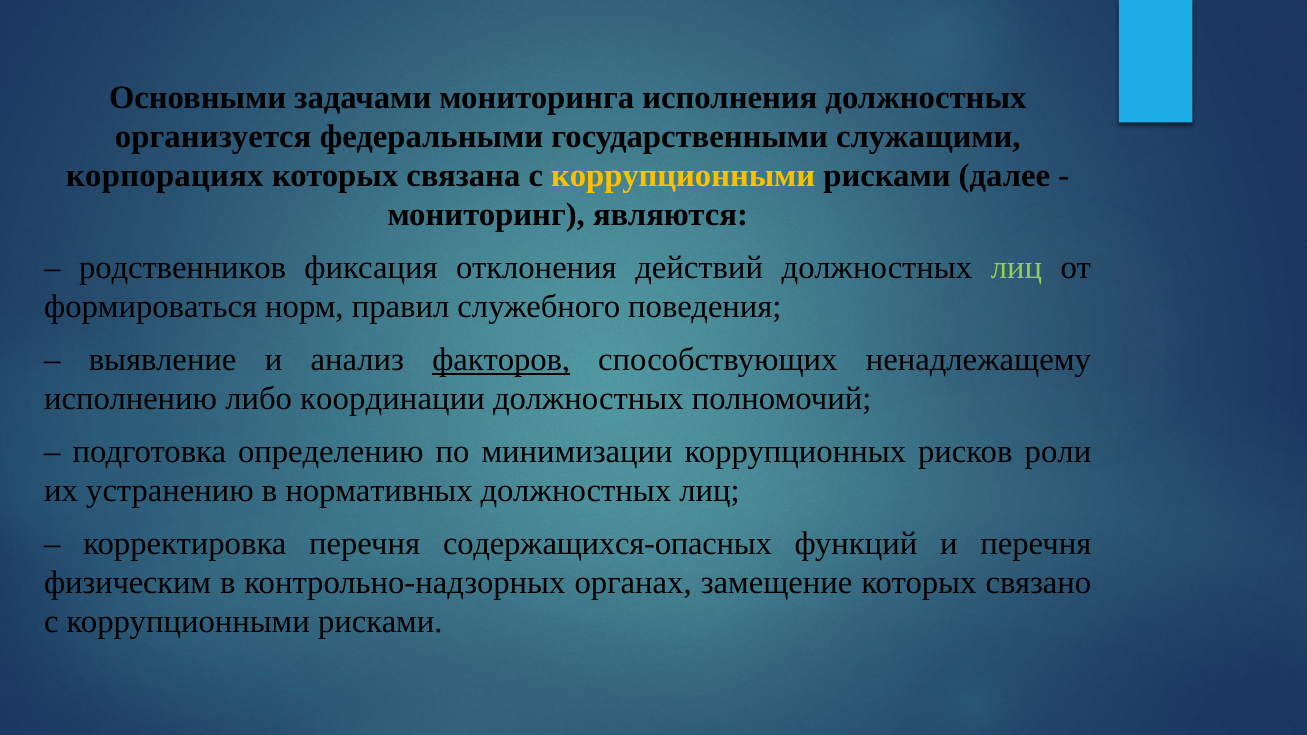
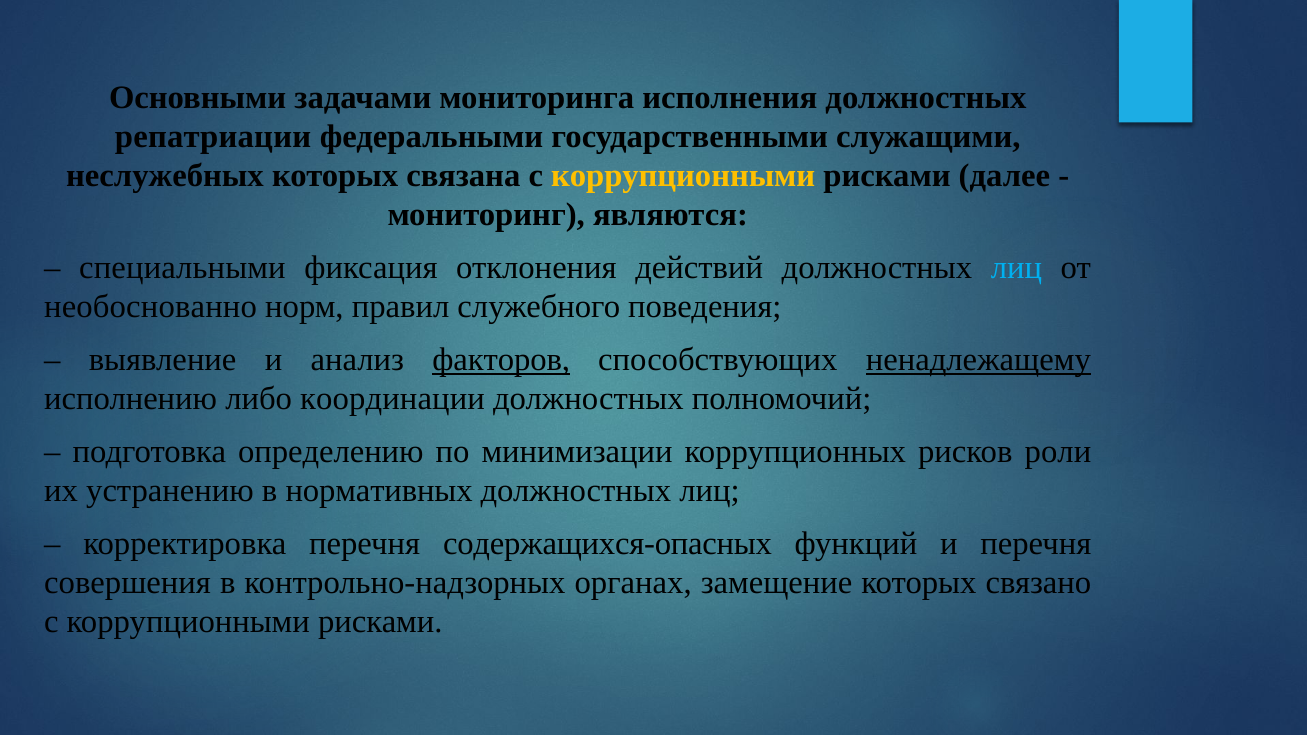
организуется: организуется -> репатриации
корпорациях: корпорациях -> неслужебных
родственников: родственников -> специальными
лиц at (1016, 268) colour: light green -> light blue
формироваться: формироваться -> необоснованно
ненадлежащему underline: none -> present
физическим: физическим -> совершения
